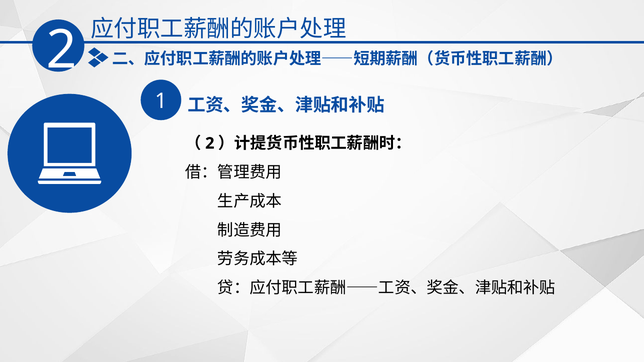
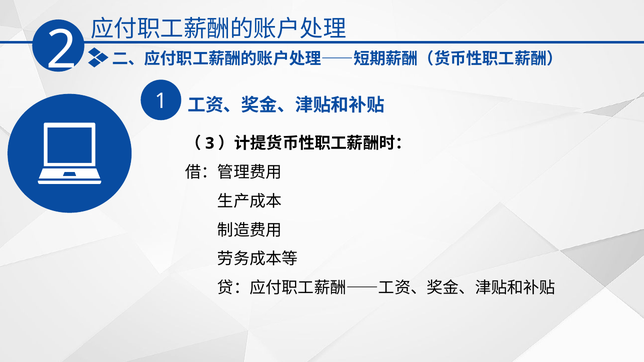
2 at (210, 143): 2 -> 3
